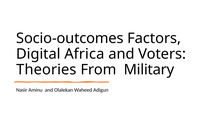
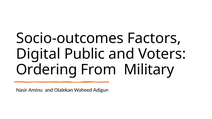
Africa: Africa -> Public
Theories: Theories -> Ordering
